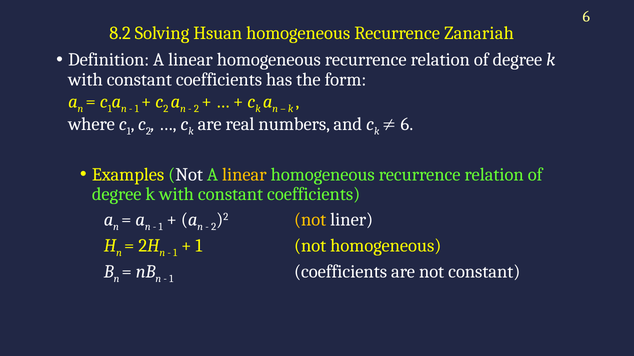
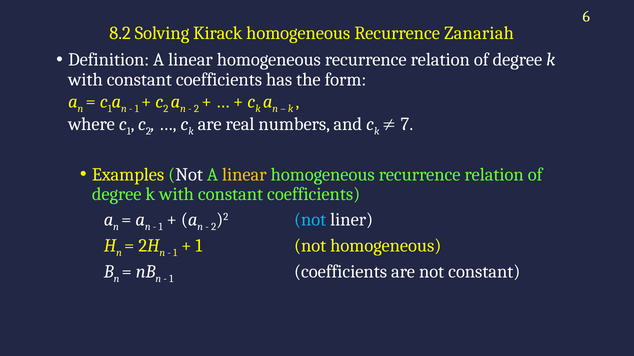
Hsuan: Hsuan -> Kirack
6 at (407, 124): 6 -> 7
not at (310, 220) colour: yellow -> light blue
